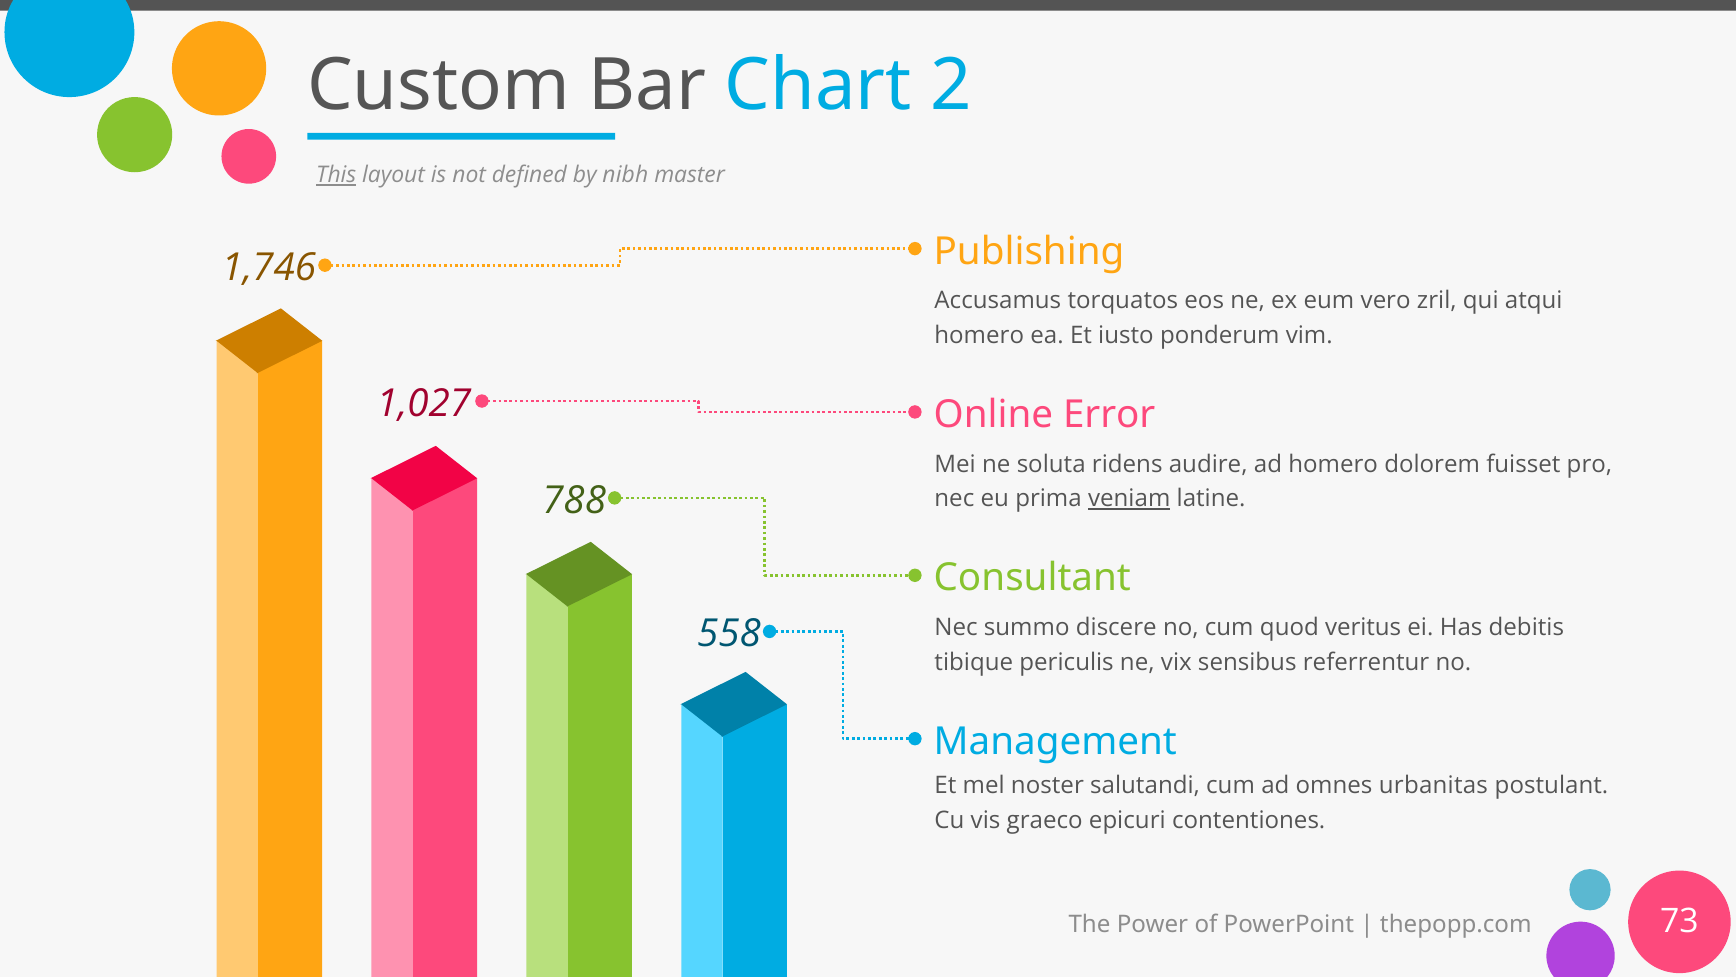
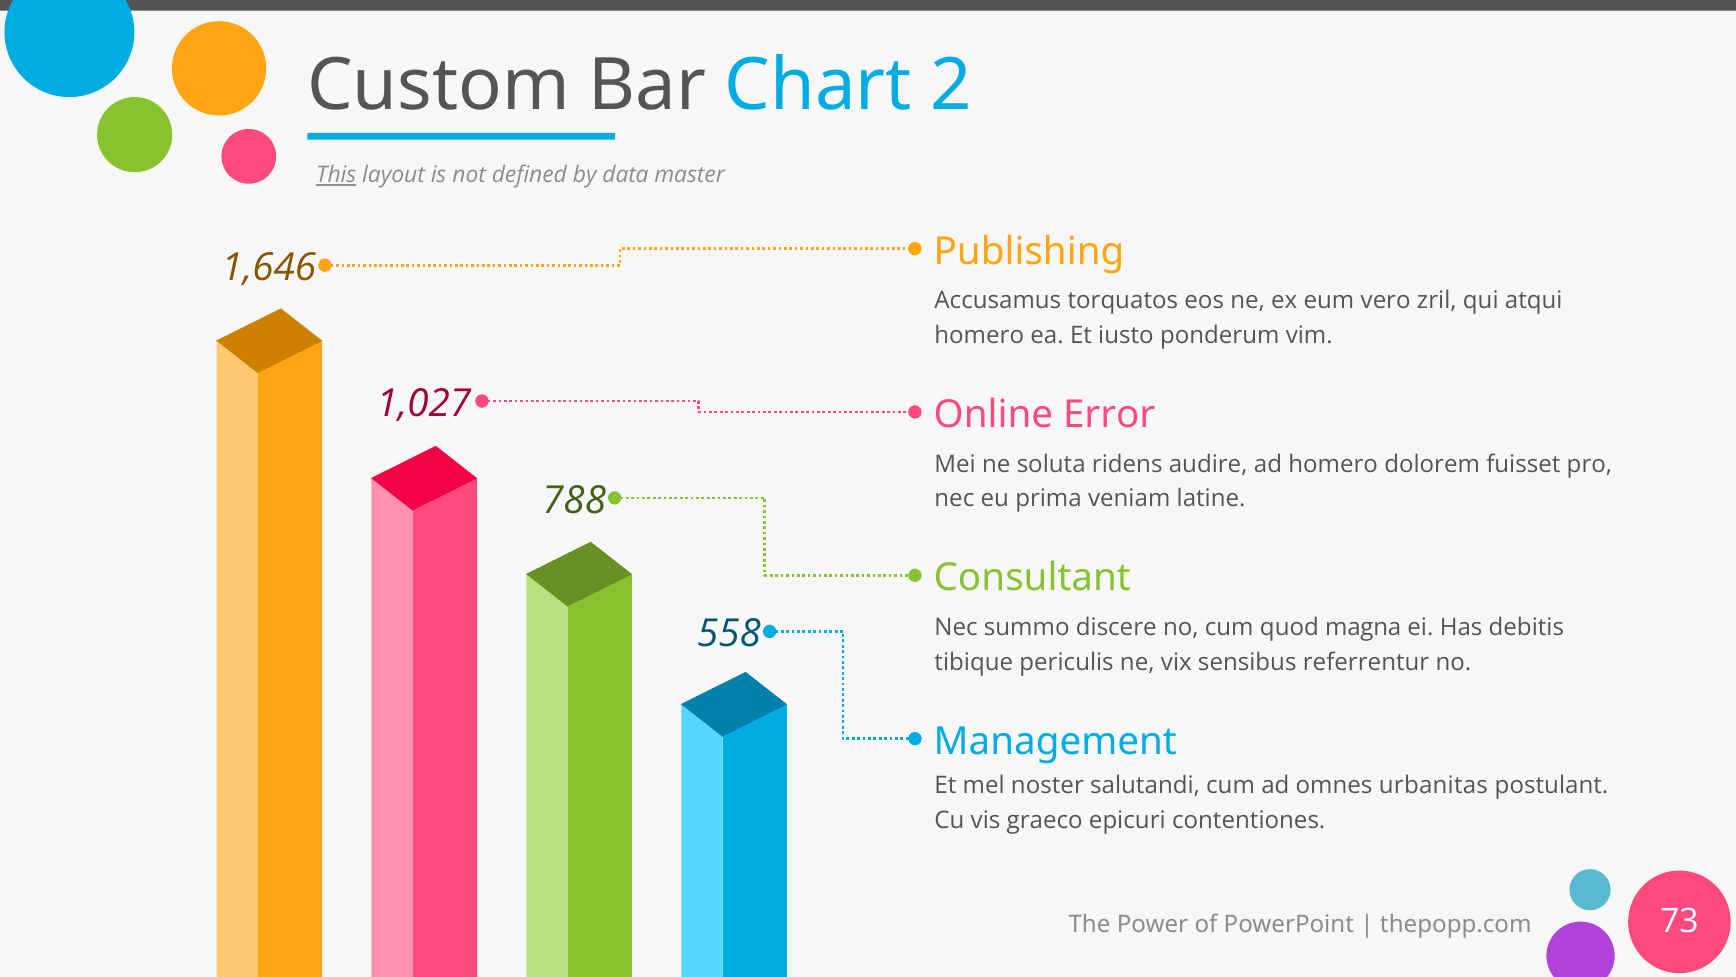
nibh: nibh -> data
1,746: 1,746 -> 1,646
veniam underline: present -> none
veritus: veritus -> magna
